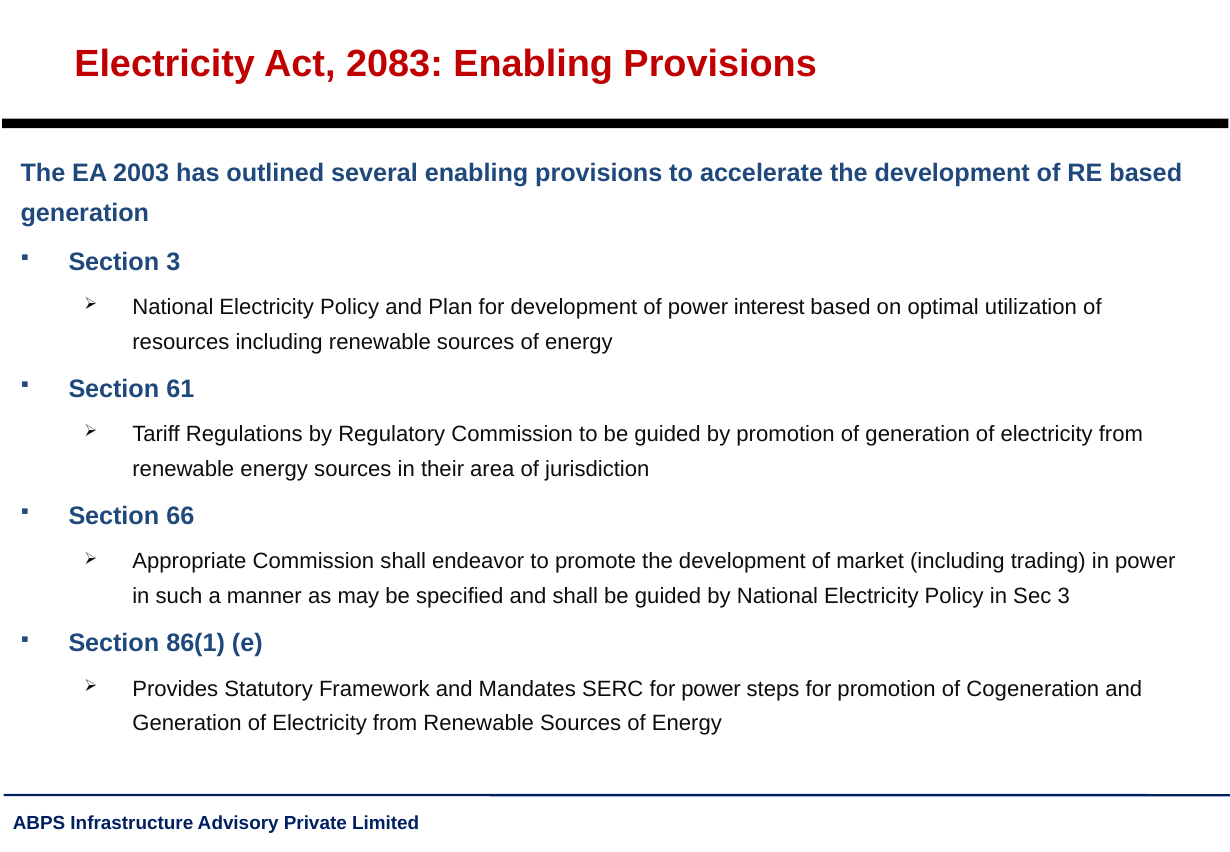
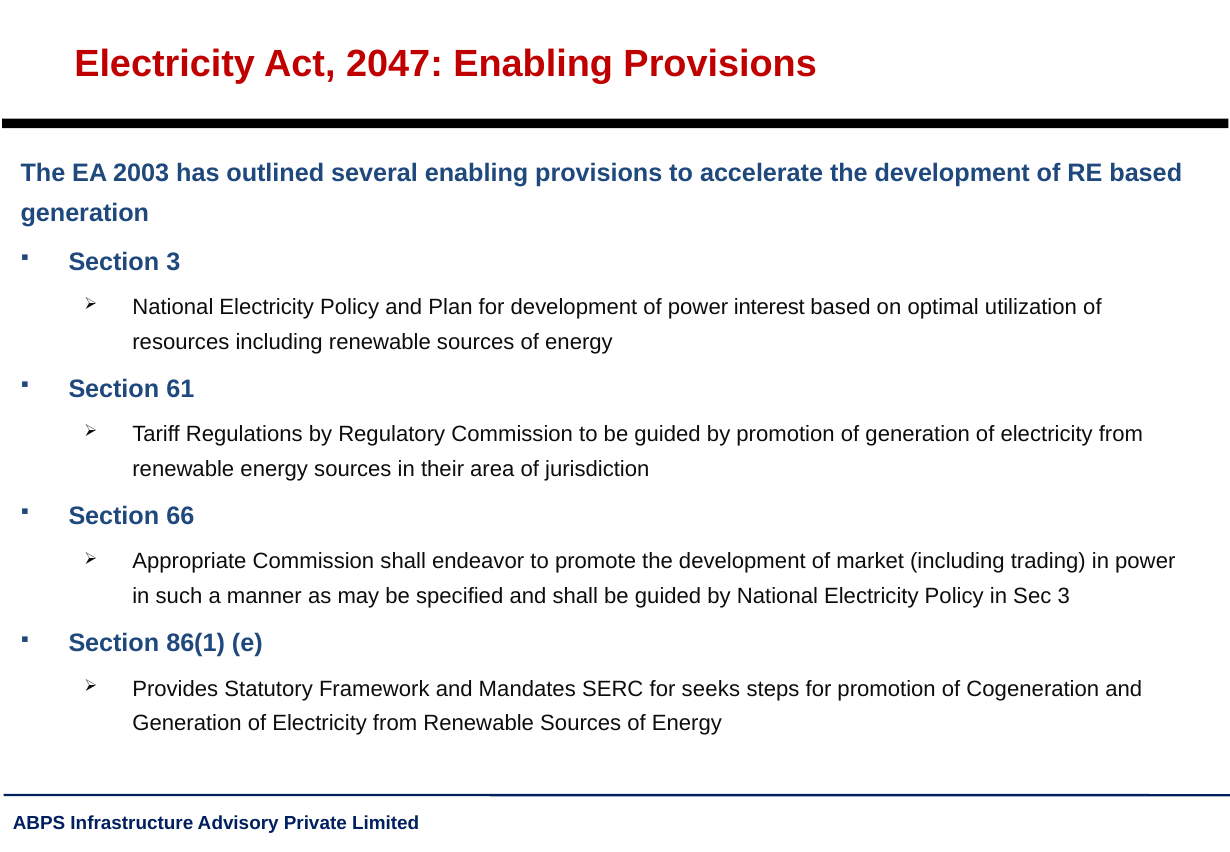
2083: 2083 -> 2047
for power: power -> seeks
